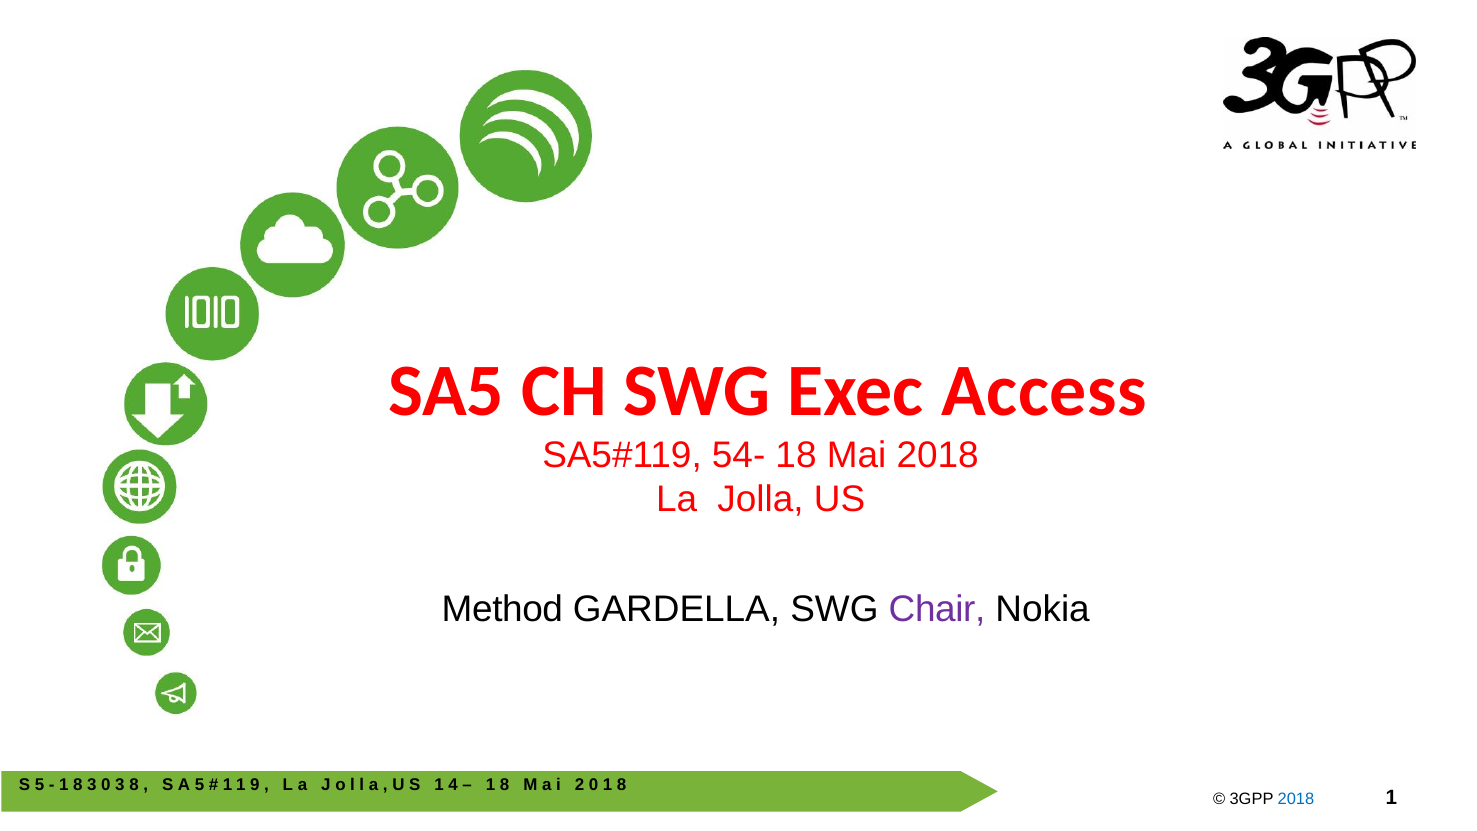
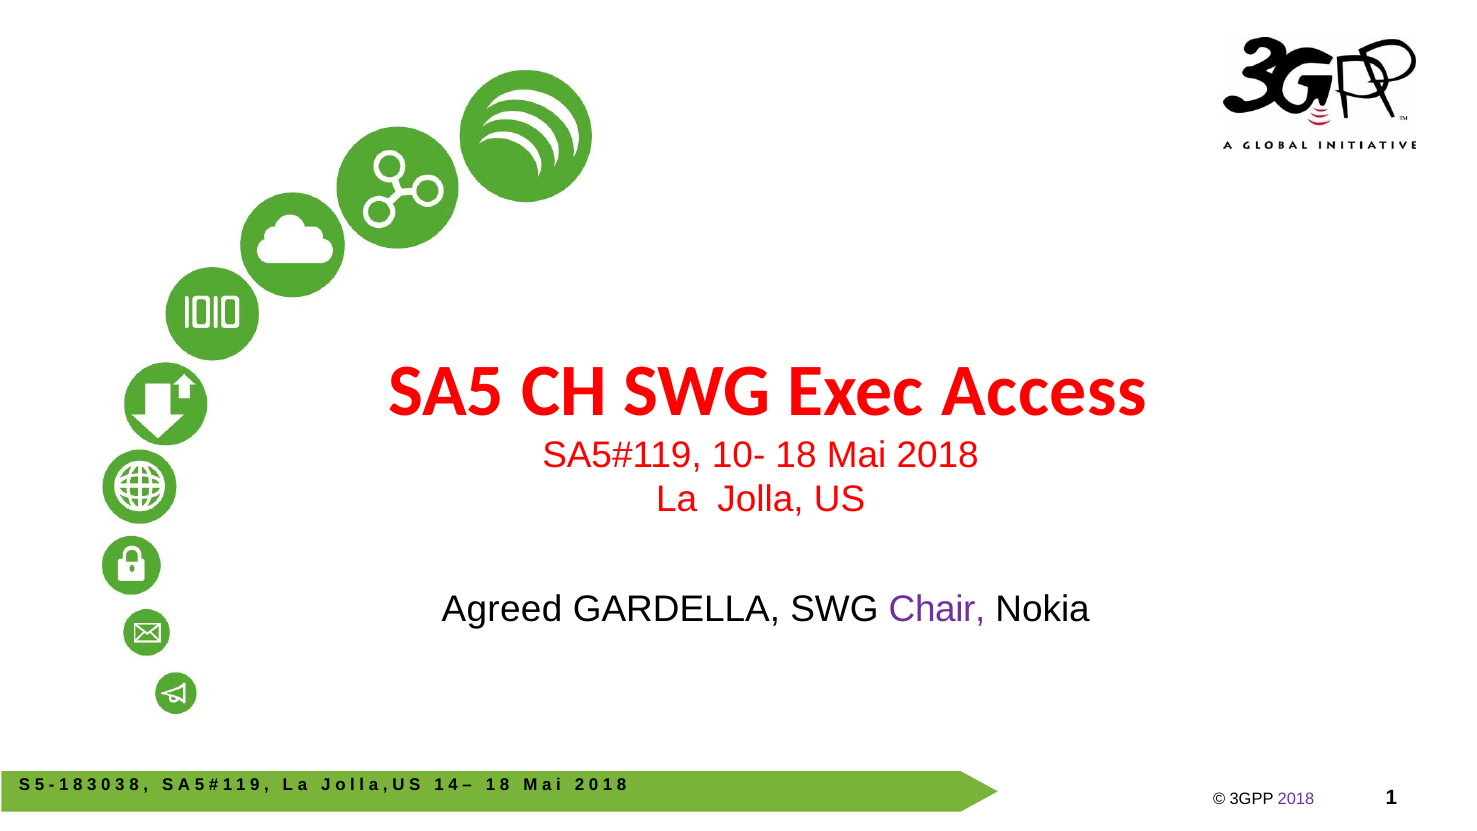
54-: 54- -> 10-
Method: Method -> Agreed
2018 at (1296, 799) colour: blue -> purple
